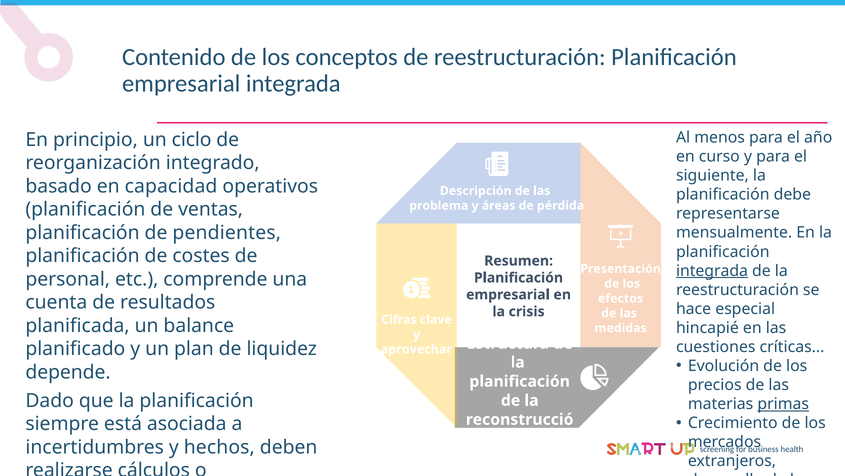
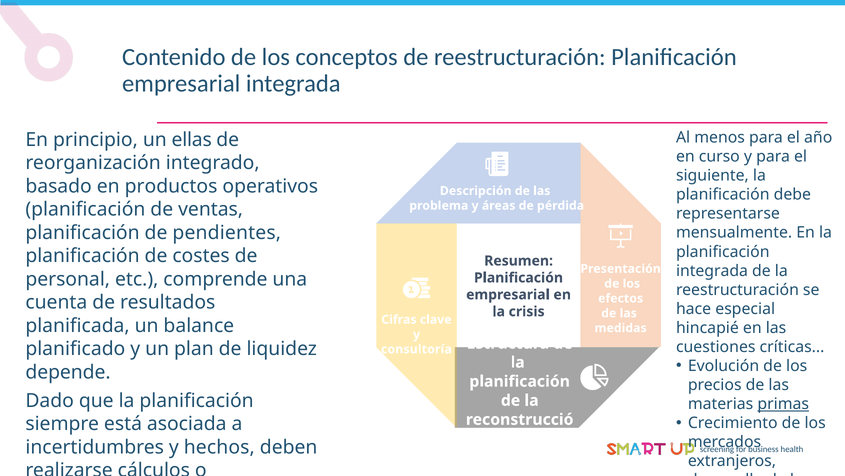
ciclo: ciclo -> ellas
capacidad: capacidad -> productos
integrada at (712, 270) underline: present -> none
aprovechar: aprovechar -> consultoría
